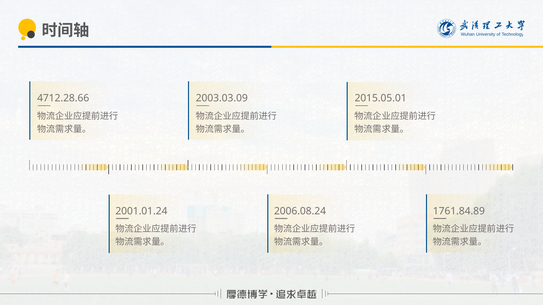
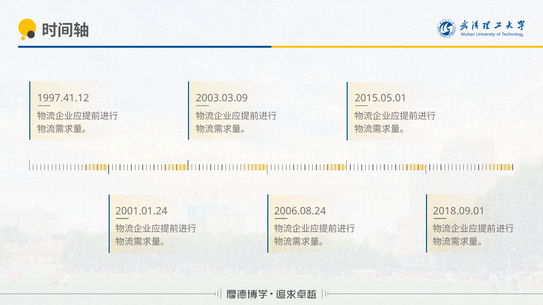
4712.28.66: 4712.28.66 -> 1997.41.12
1761.84.89: 1761.84.89 -> 2018.09.01
